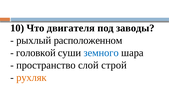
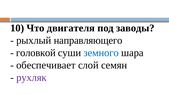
расположенном: расположенном -> направляющего
пространство: пространство -> обеспечивает
строй: строй -> семян
рухляк colour: orange -> purple
